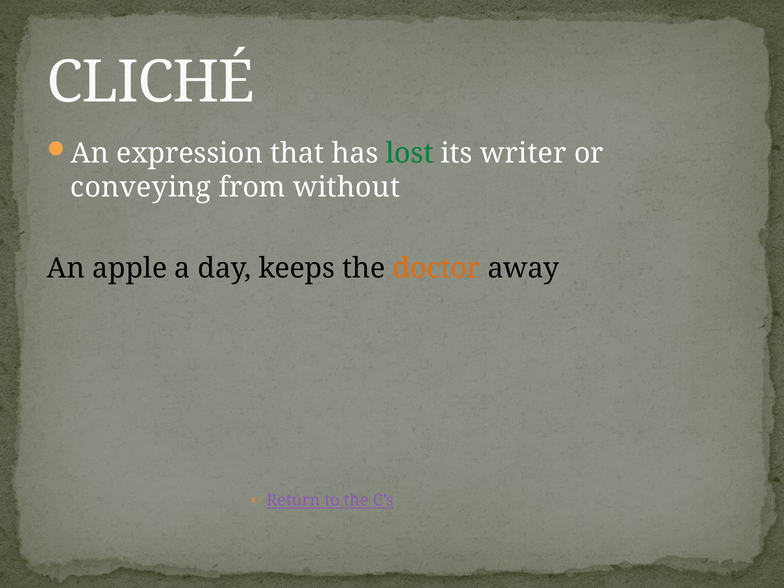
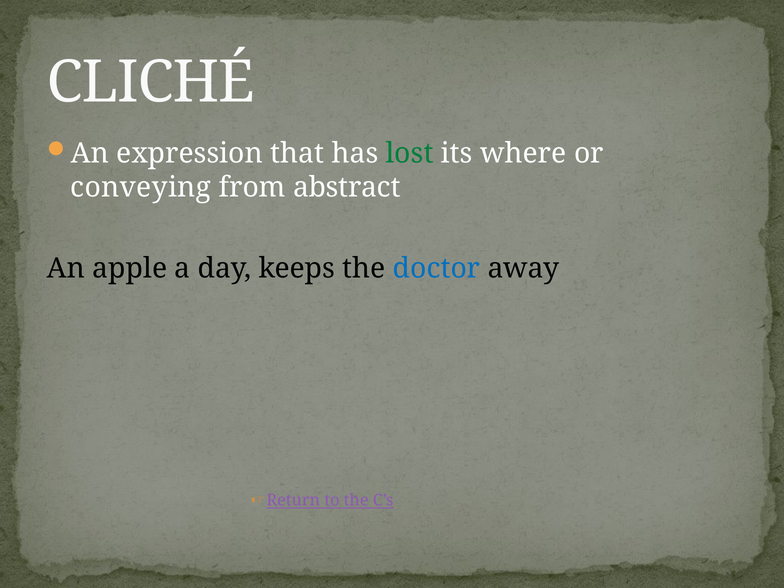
writer: writer -> where
without: without -> abstract
doctor colour: orange -> blue
